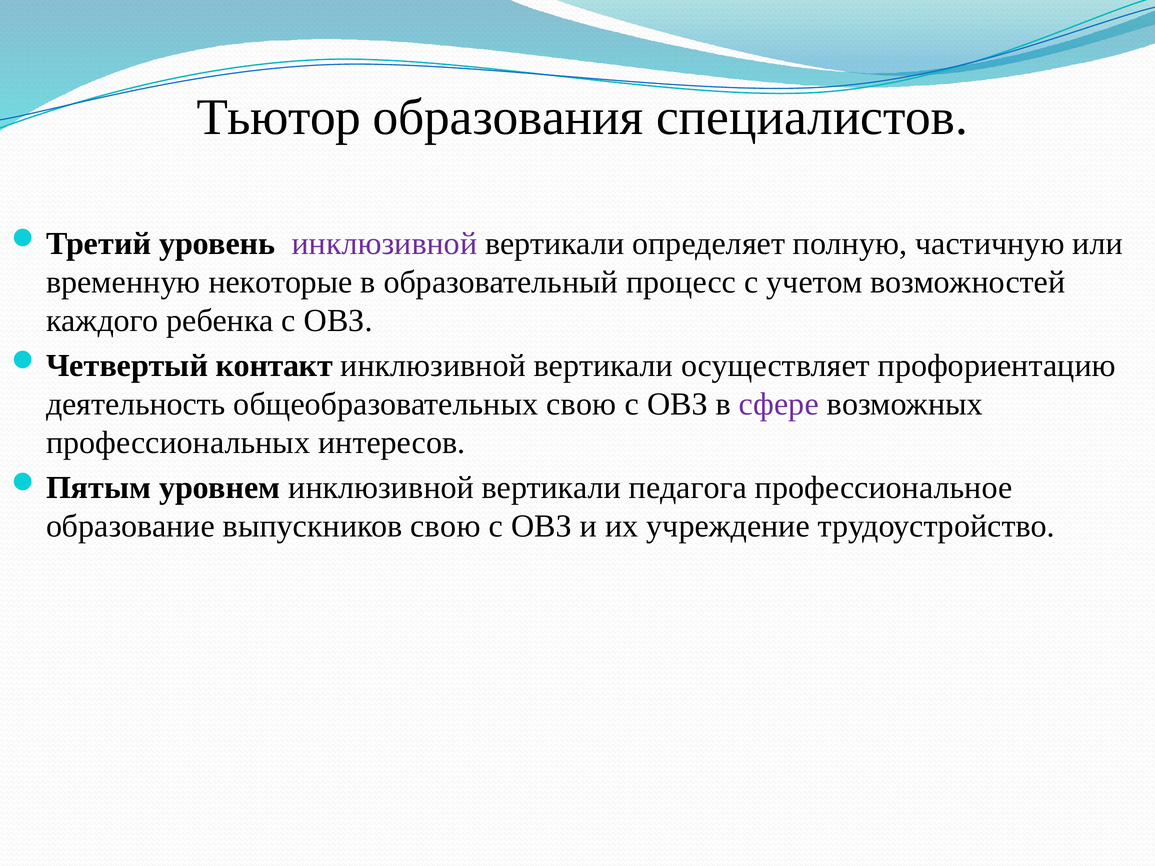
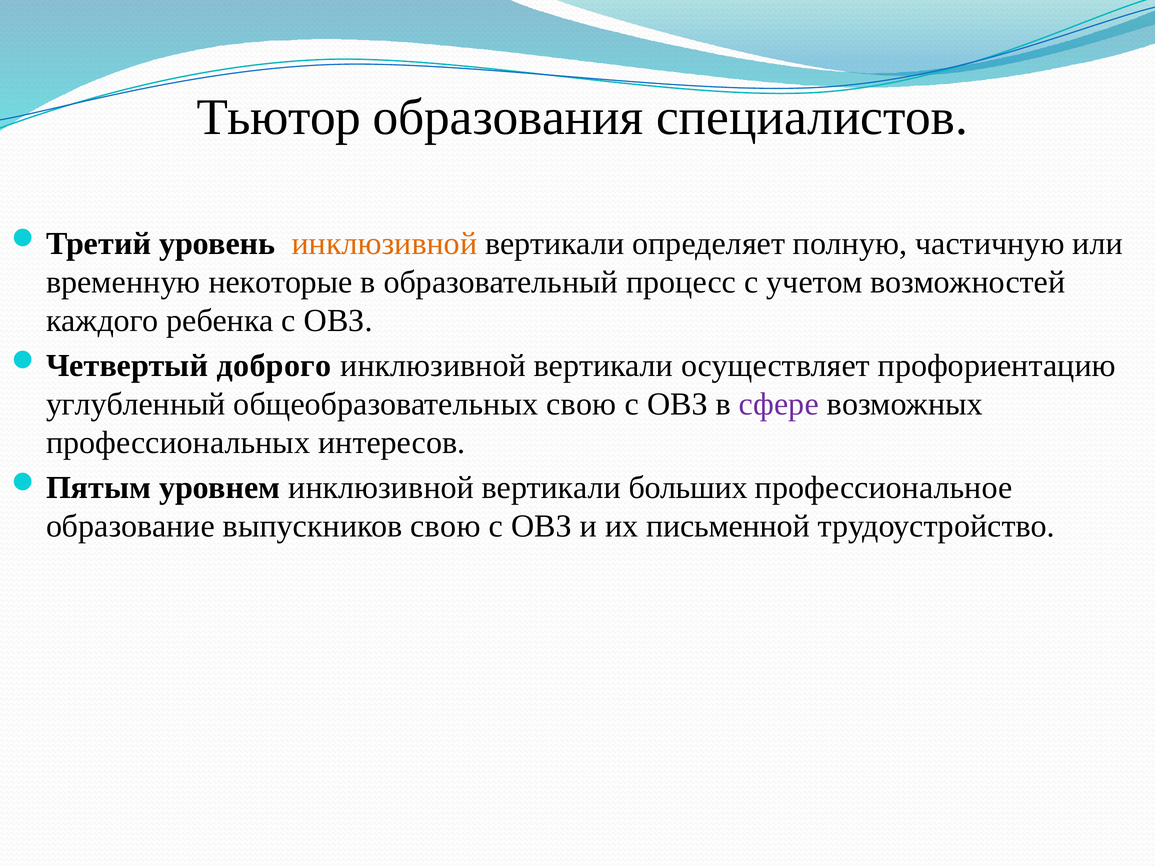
инклюзивной at (384, 244) colour: purple -> orange
контакт: контакт -> доброго
деятельность: деятельность -> углубленный
педагога: педагога -> больших
учреждение: учреждение -> письменной
